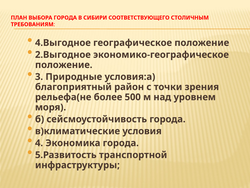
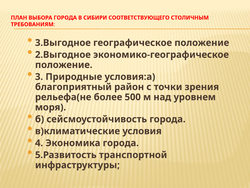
4.Выгодное: 4.Выгодное -> 3.Выгодное
